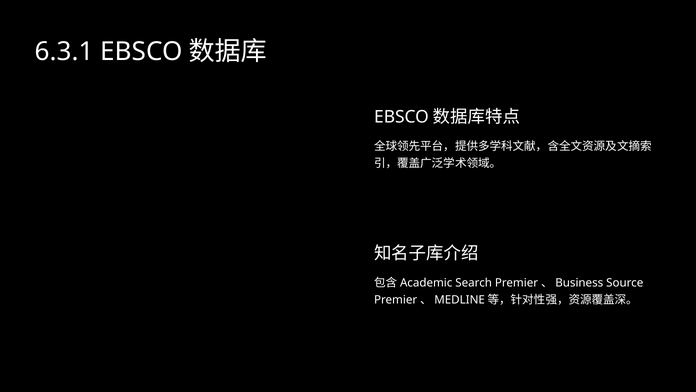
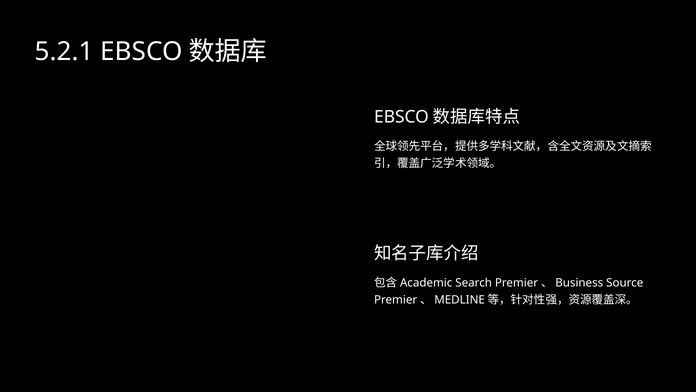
6.3.1: 6.3.1 -> 5.2.1
